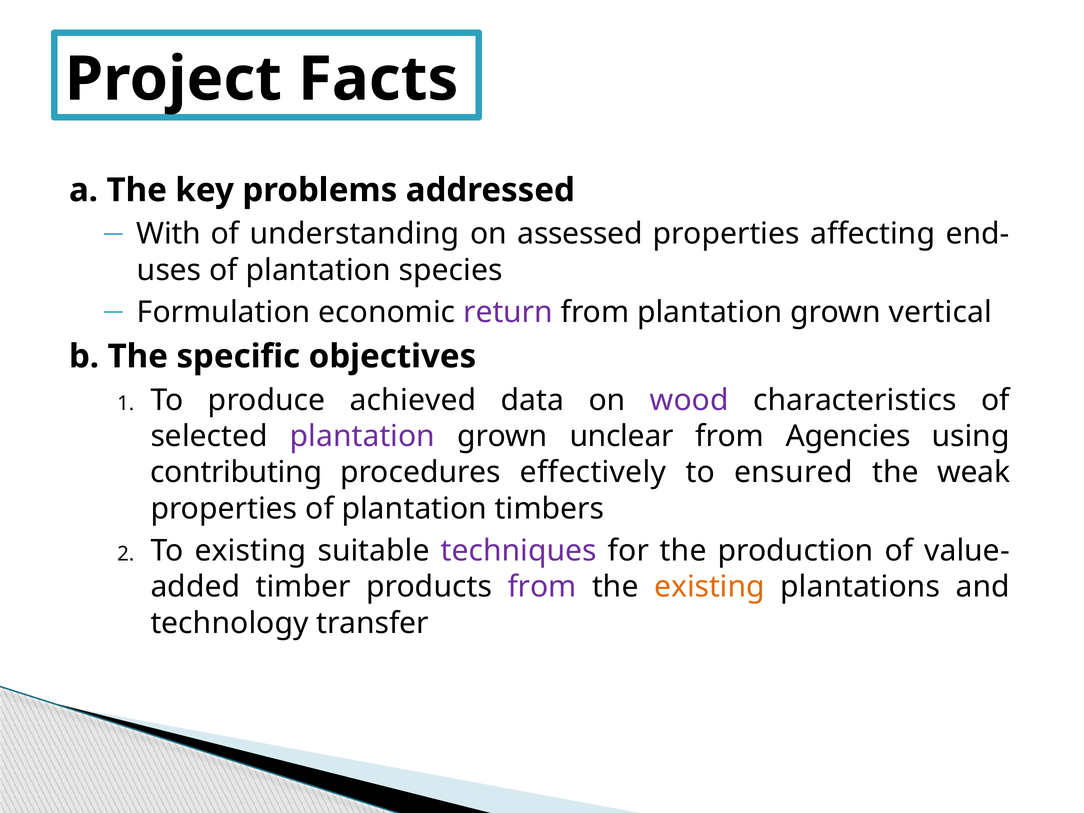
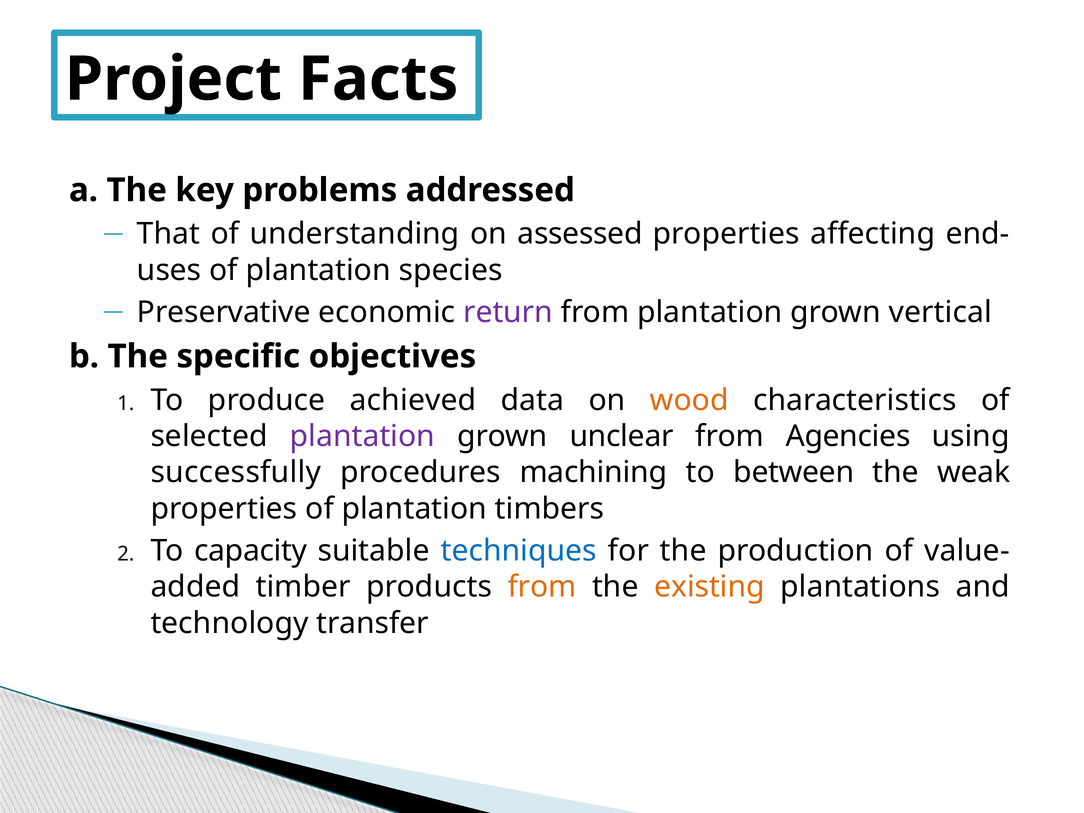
With: With -> That
Formulation: Formulation -> Preservative
wood colour: purple -> orange
contributing: contributing -> successfully
effectively: effectively -> machining
ensured: ensured -> between
To existing: existing -> capacity
techniques colour: purple -> blue
from at (542, 587) colour: purple -> orange
